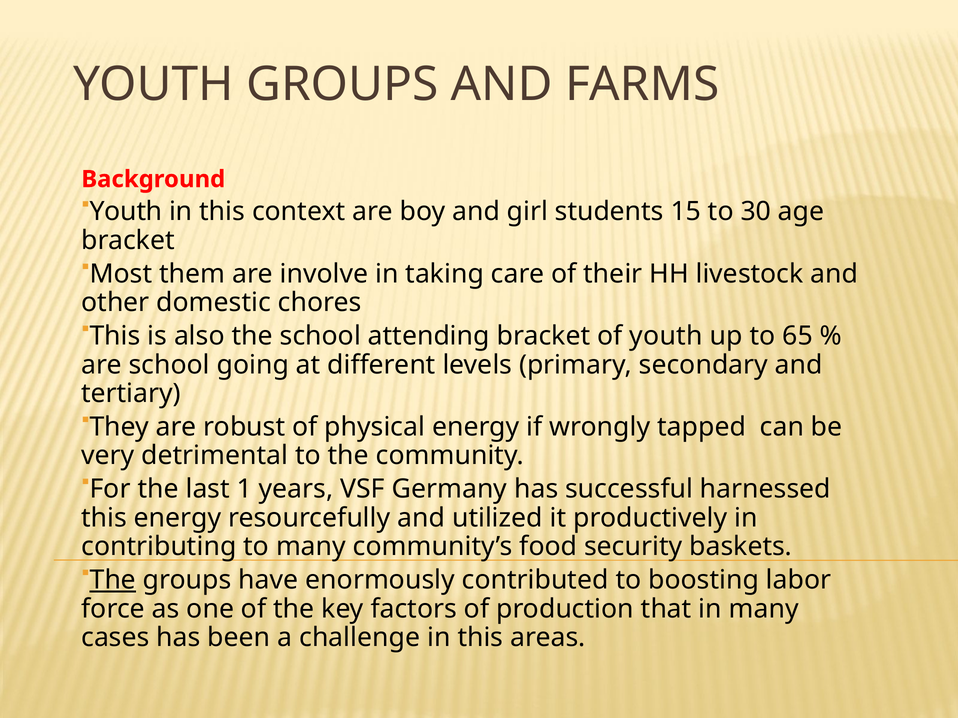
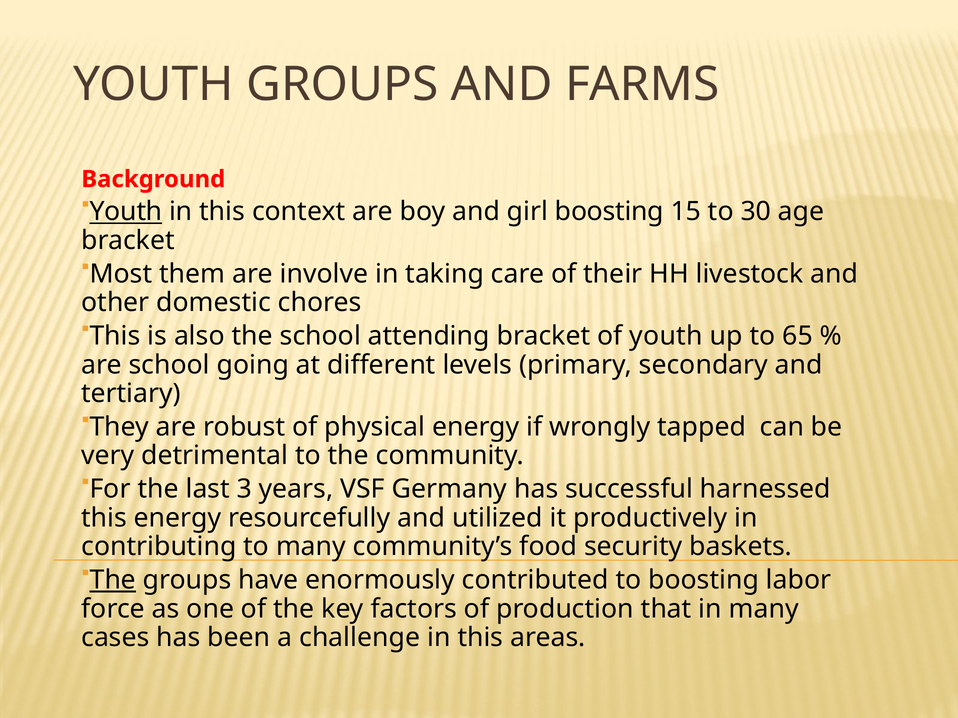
Youth at (126, 212) underline: none -> present
girl students: students -> boosting
1: 1 -> 3
